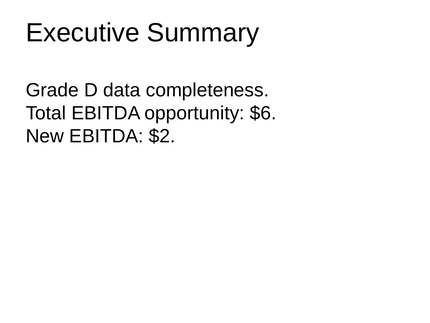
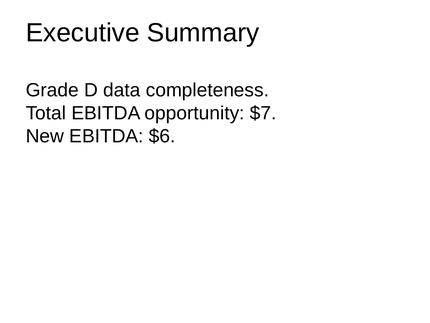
$6: $6 -> $7
$2: $2 -> $6
